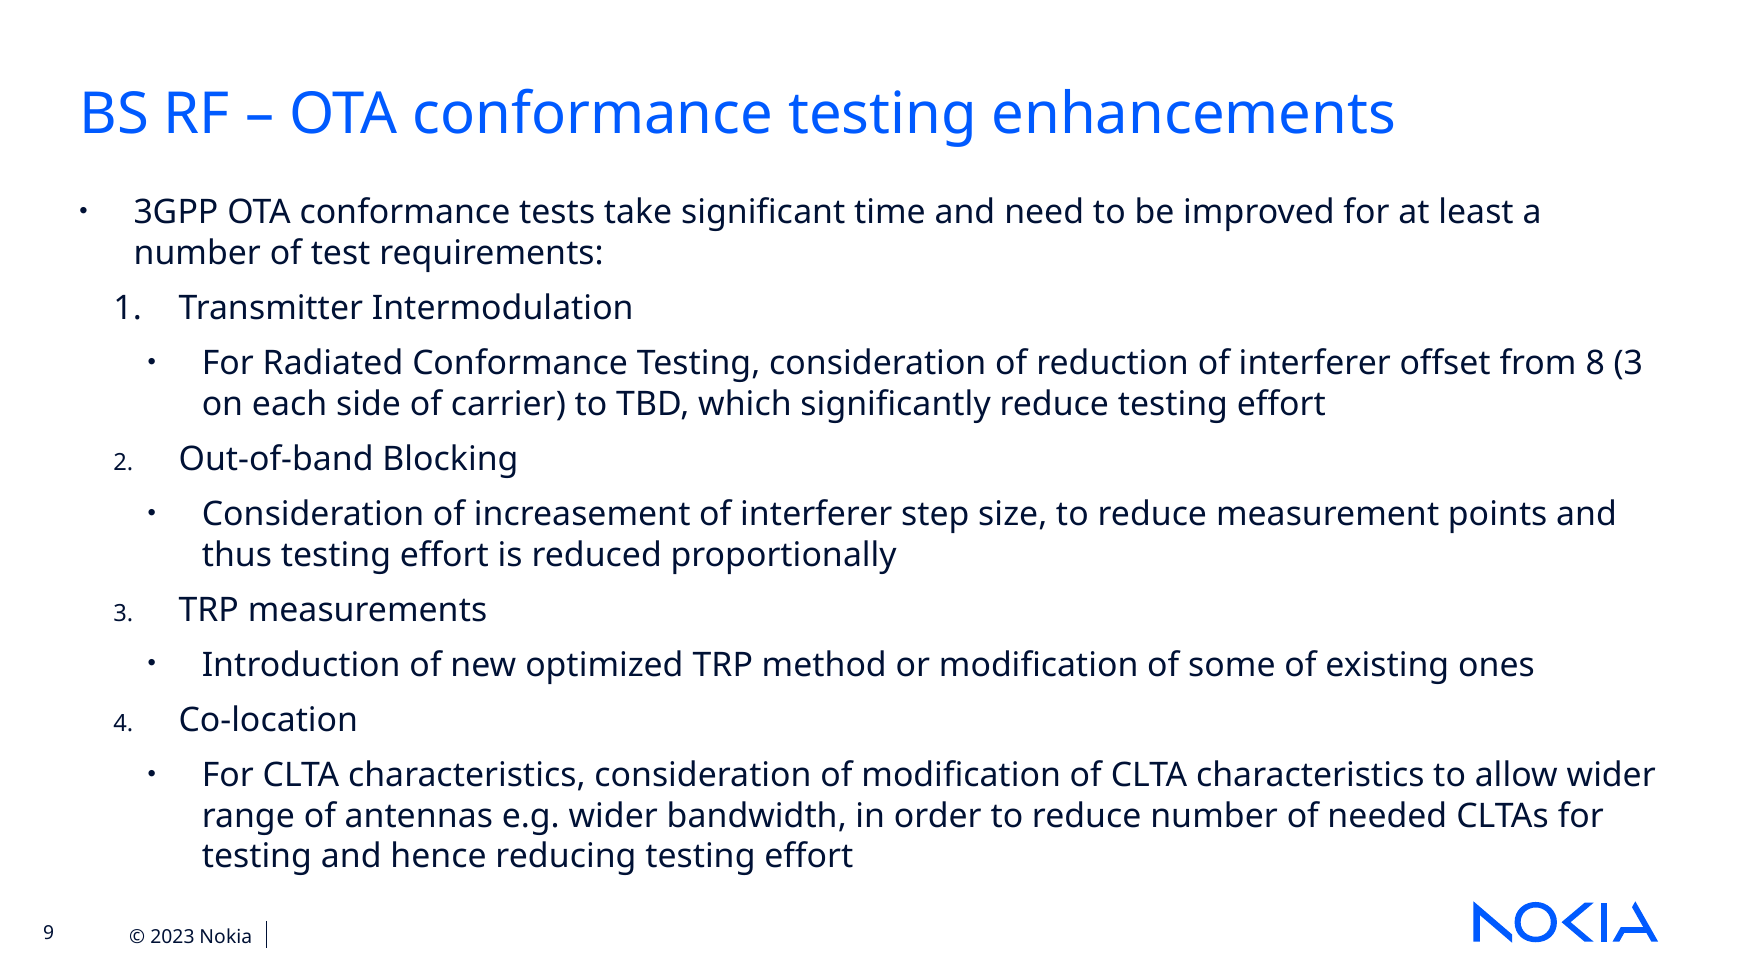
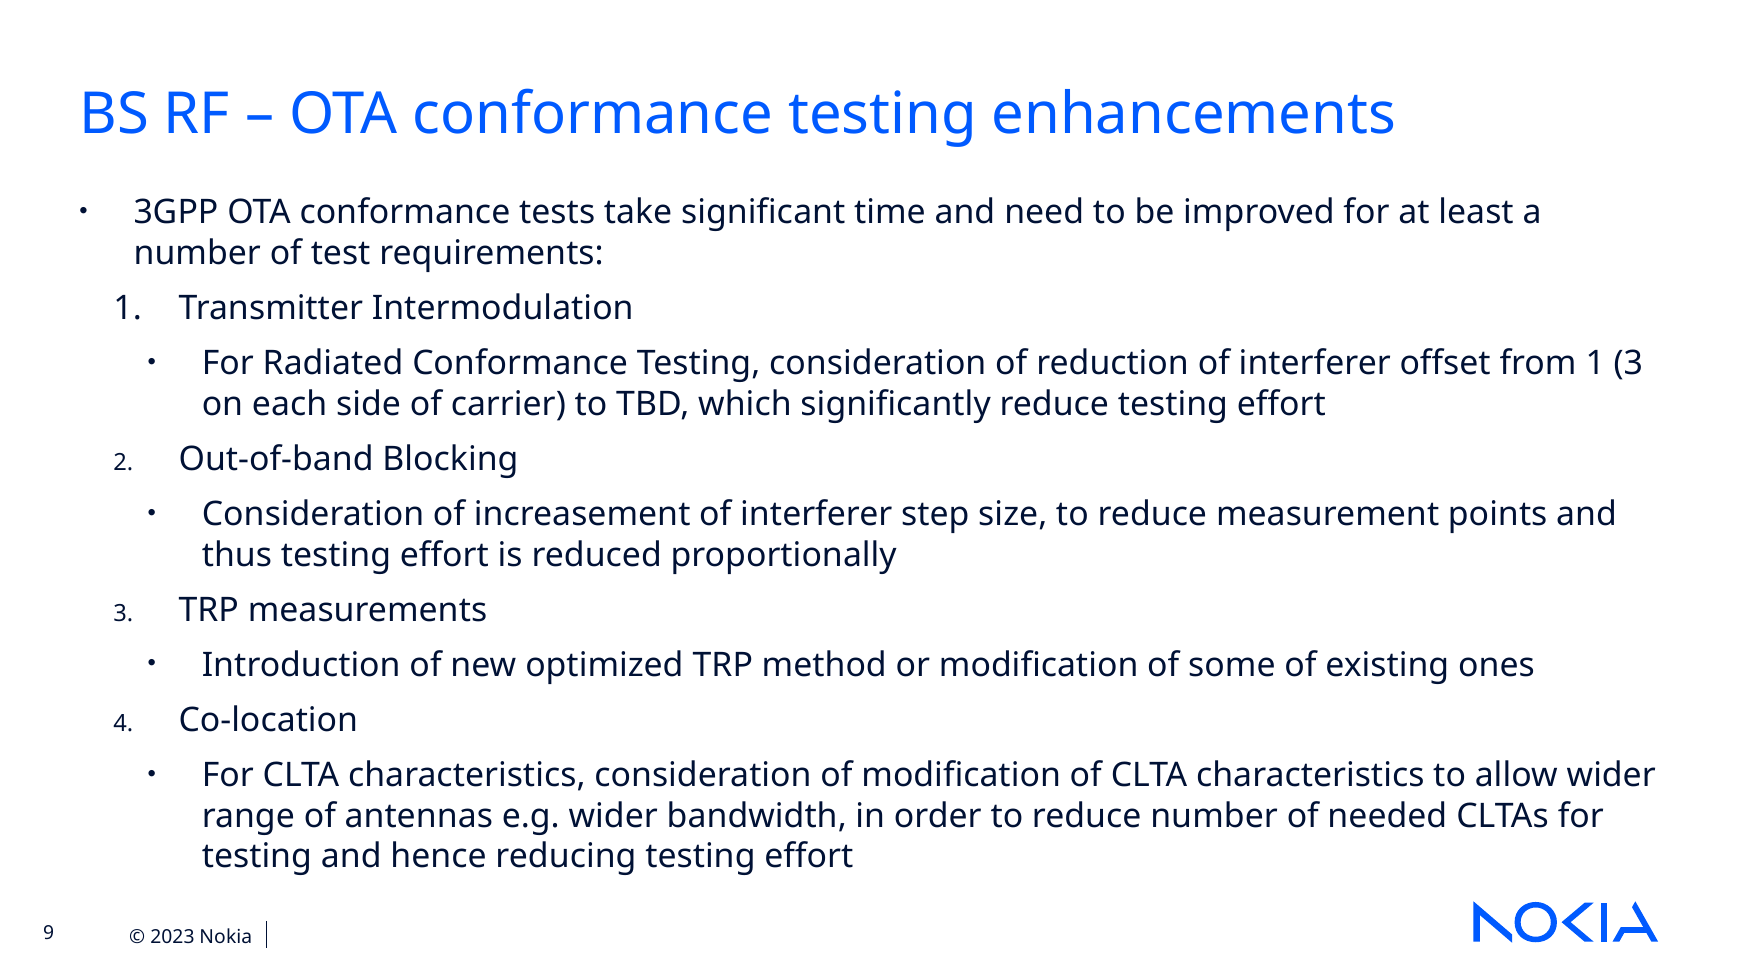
from 8: 8 -> 1
